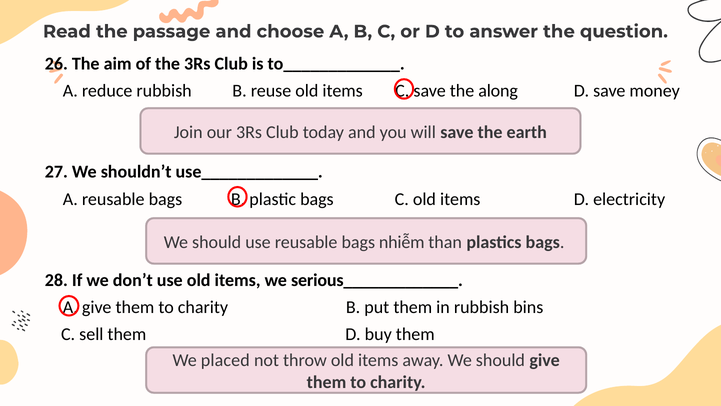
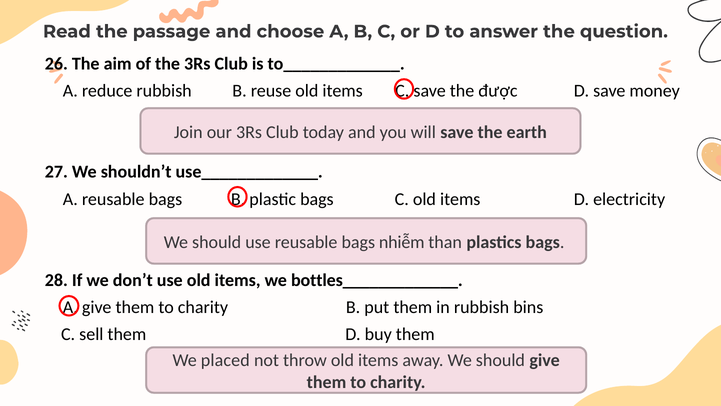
along: along -> được
serious_____________: serious_____________ -> bottles_____________
